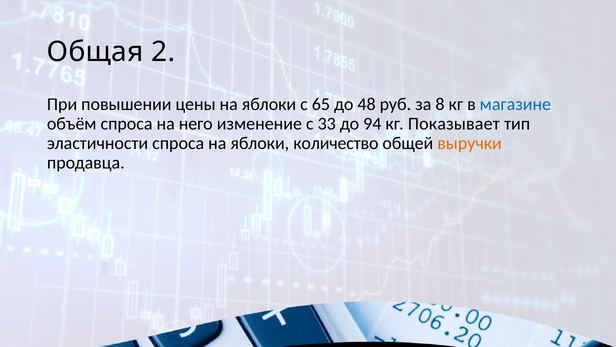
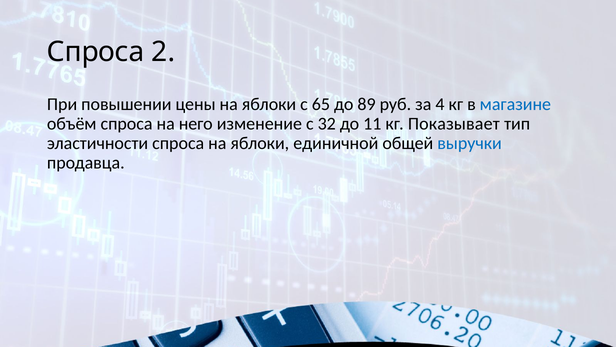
Общая at (95, 52): Общая -> Спроса
48: 48 -> 89
8: 8 -> 4
33: 33 -> 32
94: 94 -> 11
количество: количество -> единичной
выручки colour: orange -> blue
